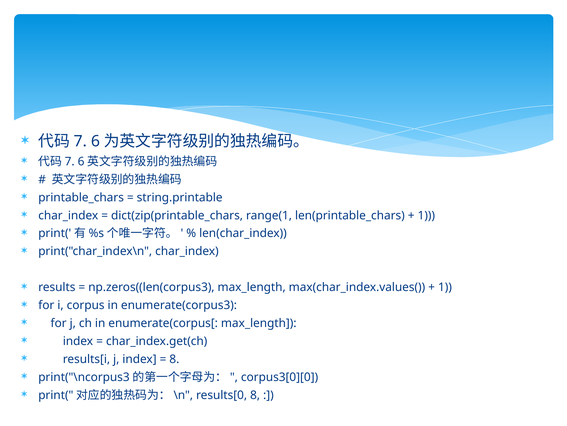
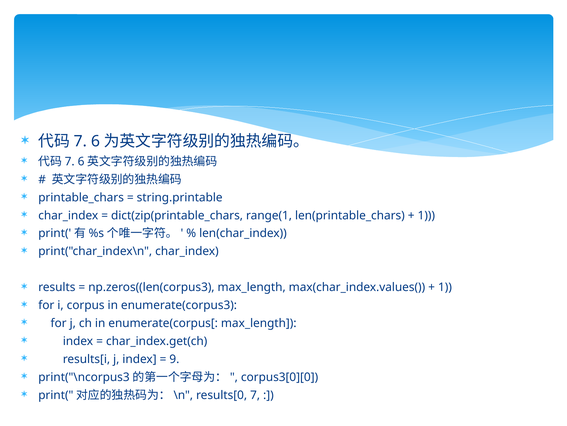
8 at (174, 359): 8 -> 9
results[0 8: 8 -> 7
